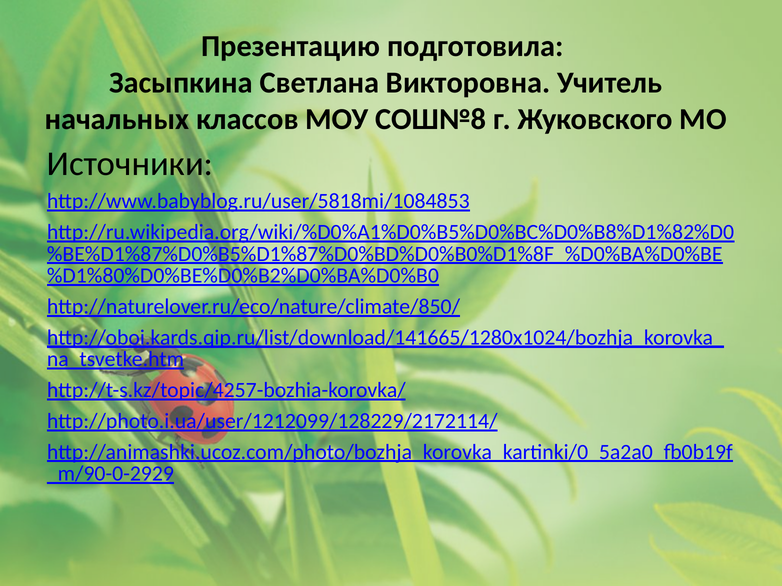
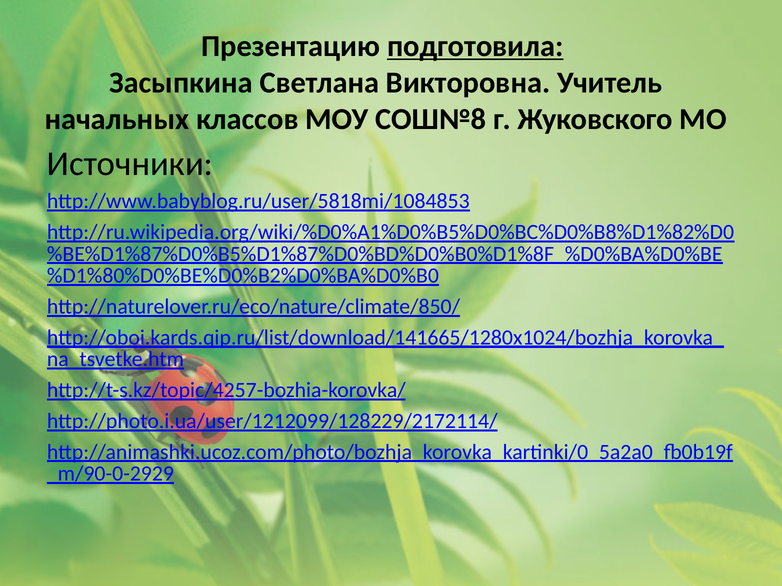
подготовила underline: none -> present
